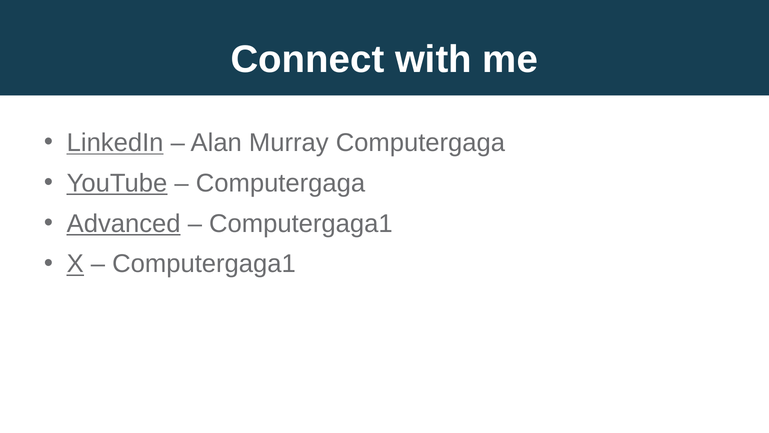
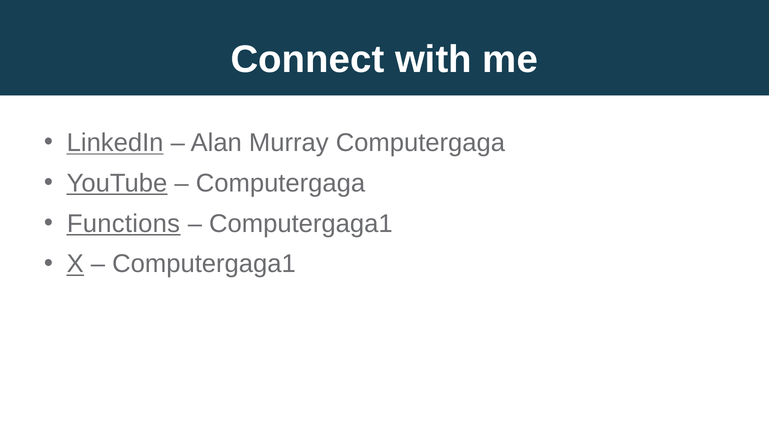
Advanced: Advanced -> Functions
